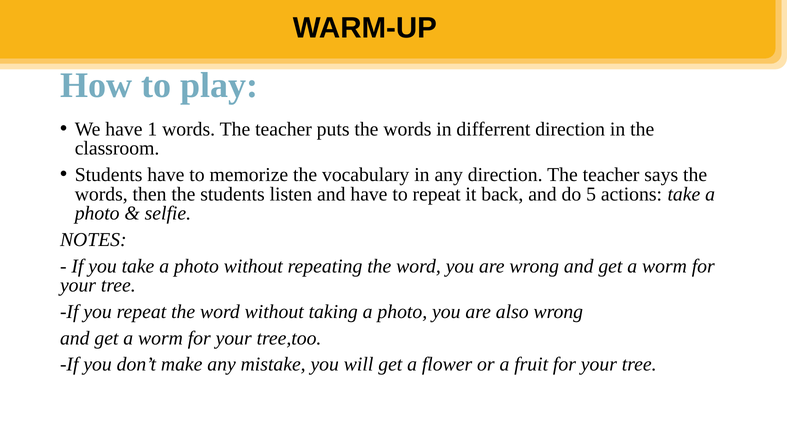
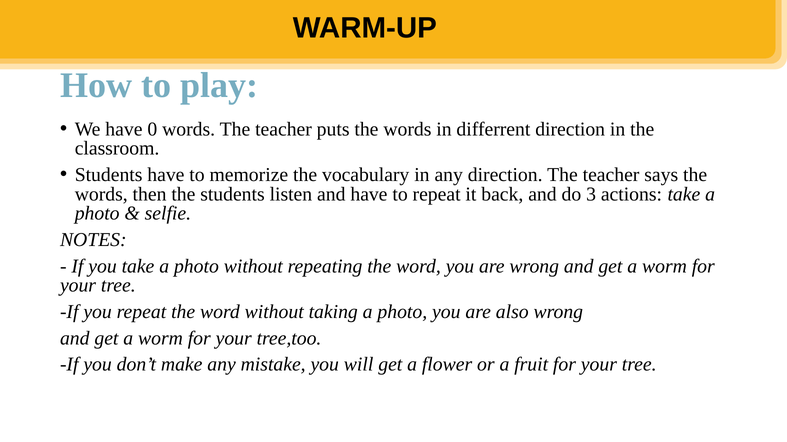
1: 1 -> 0
5: 5 -> 3
